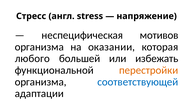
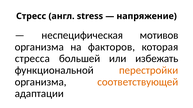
оказании: оказании -> факторов
любого: любого -> стресса
соответствующей colour: blue -> orange
